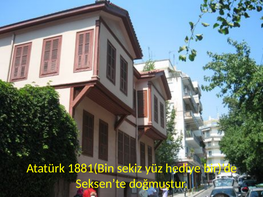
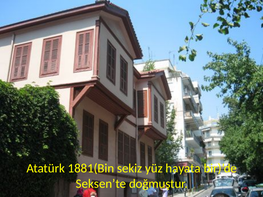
hediye: hediye -> hayata
